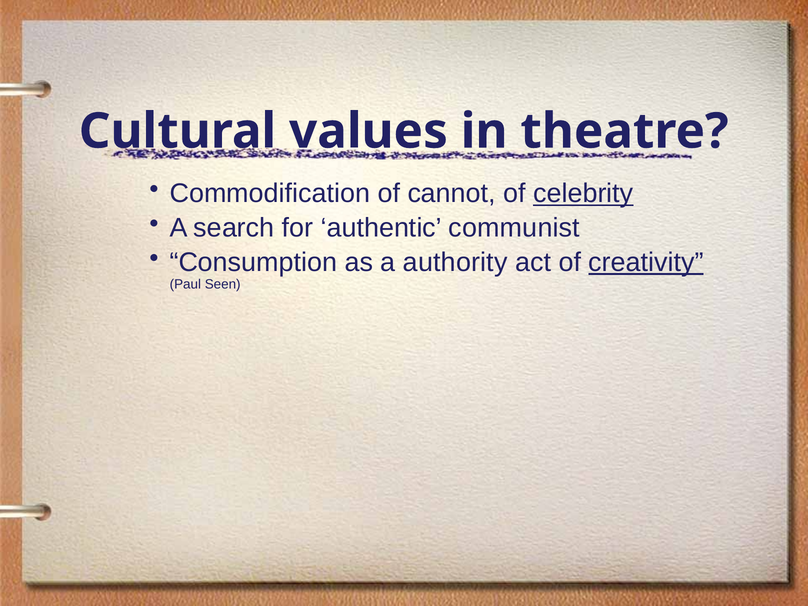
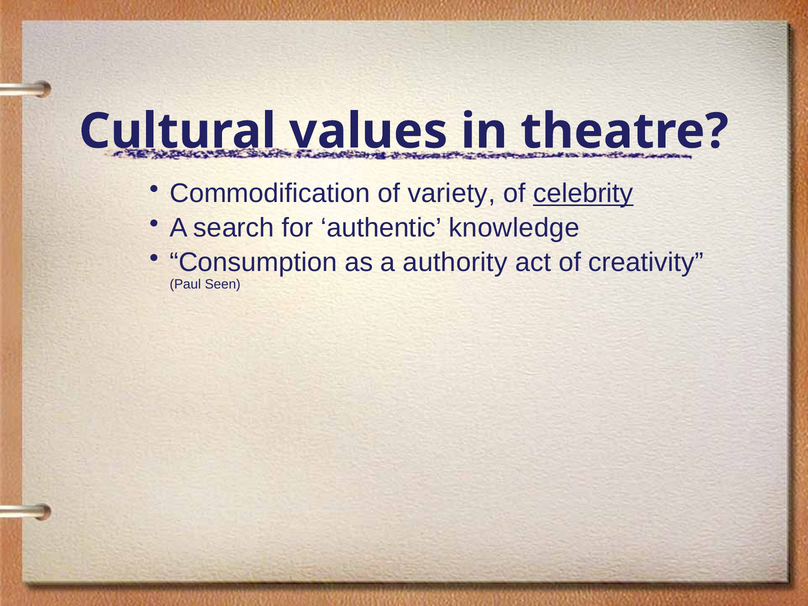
cannot: cannot -> variety
communist: communist -> knowledge
creativity underline: present -> none
